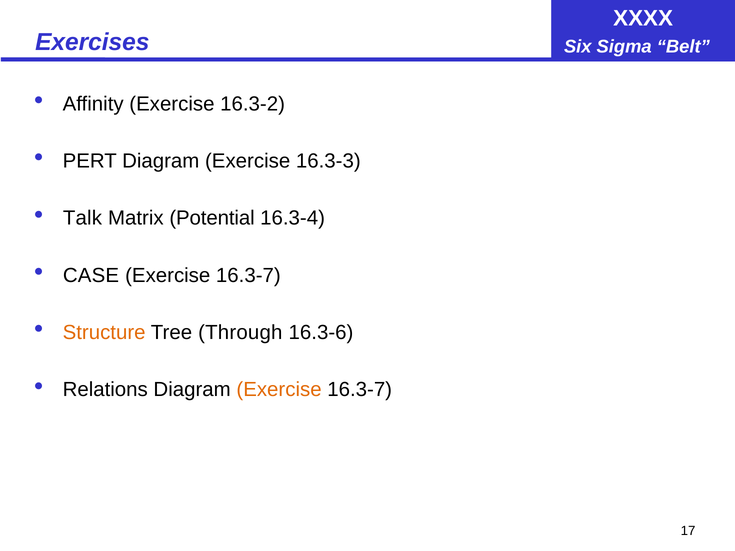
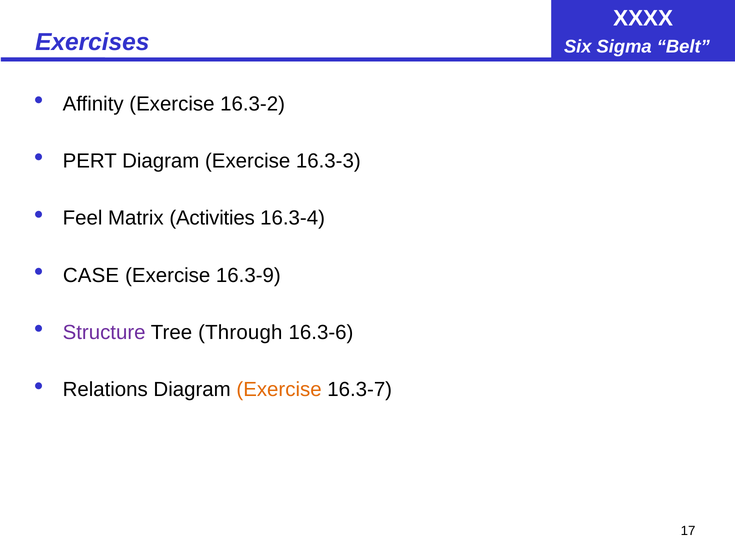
Talk: Talk -> Feel
Potential: Potential -> Activities
16.3-7 at (248, 275): 16.3-7 -> 16.3-9
Structure colour: orange -> purple
